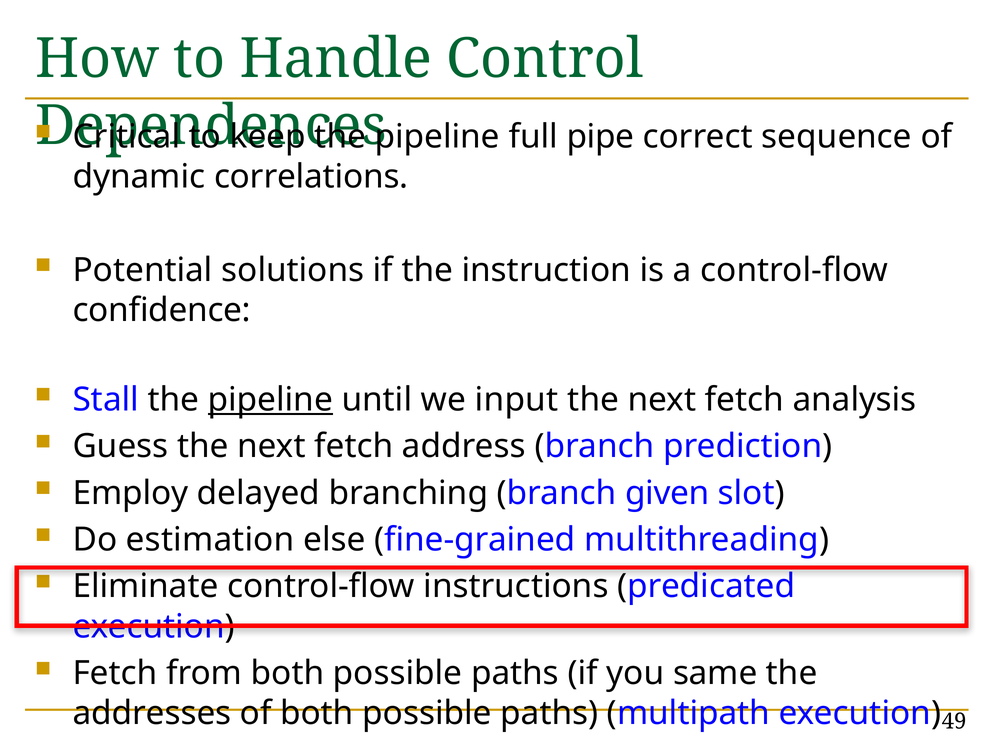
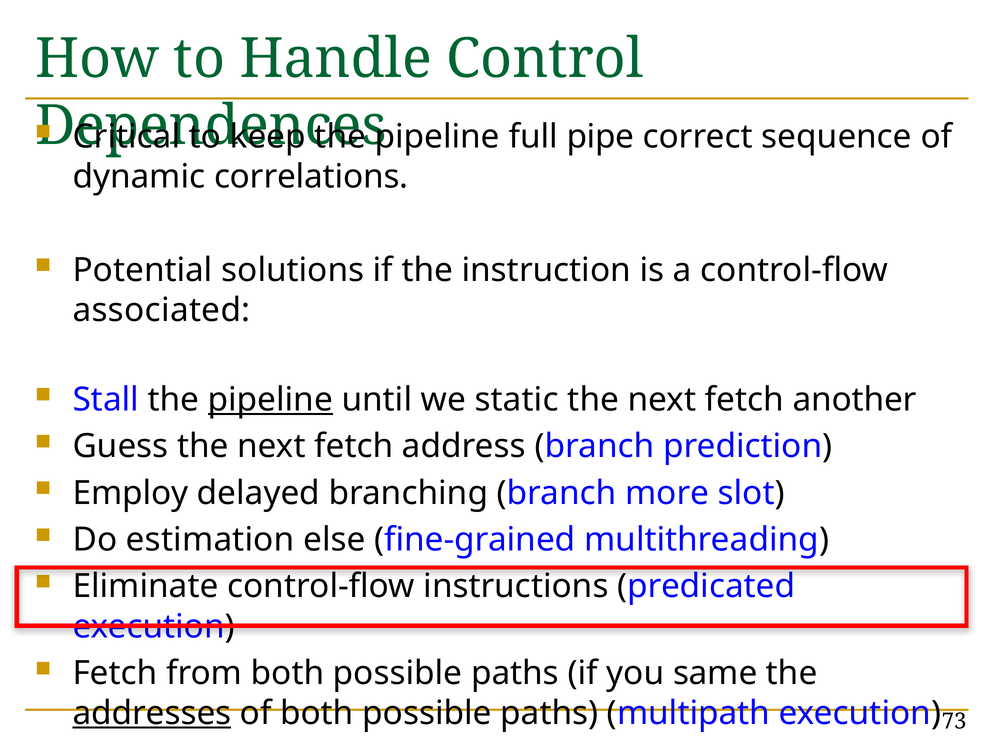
confidence: confidence -> associated
input: input -> static
analysis: analysis -> another
given: given -> more
addresses underline: none -> present
49: 49 -> 73
